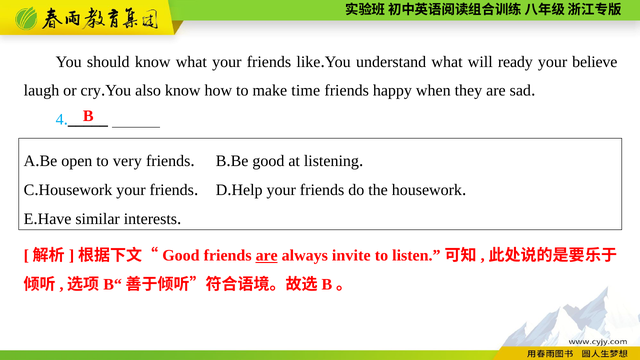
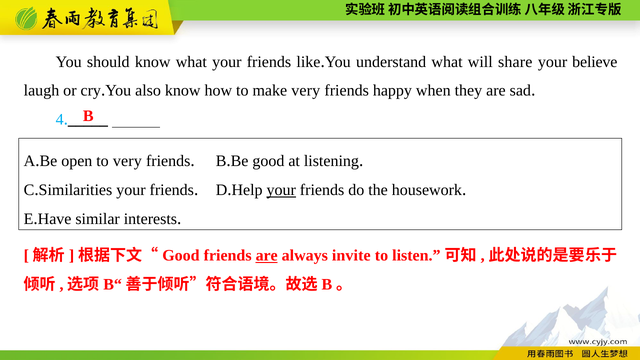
ready: ready -> share
make time: time -> very
Housework at (75, 190): Housework -> Similarities
your at (281, 190) underline: none -> present
